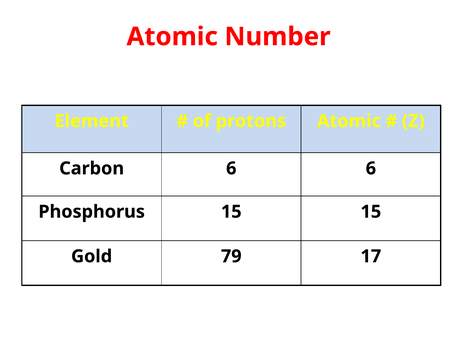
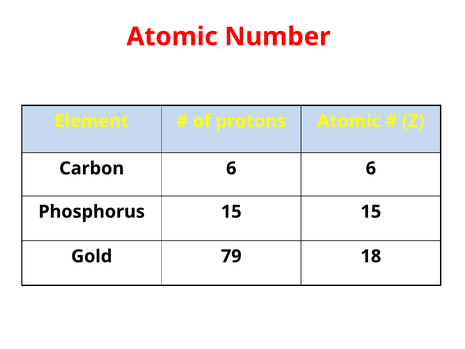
17: 17 -> 18
